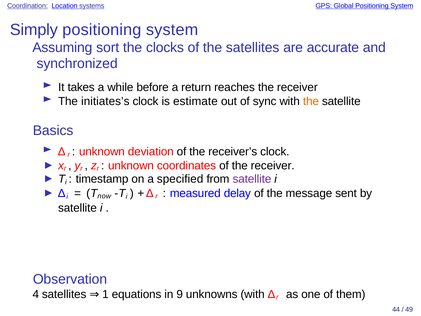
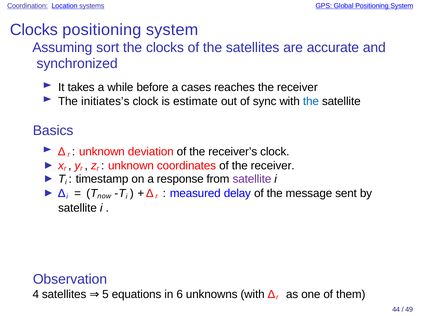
Simply at (34, 30): Simply -> Clocks
return: return -> cases
the at (311, 101) colour: orange -> blue
specified: specified -> response
1: 1 -> 5
9: 9 -> 6
